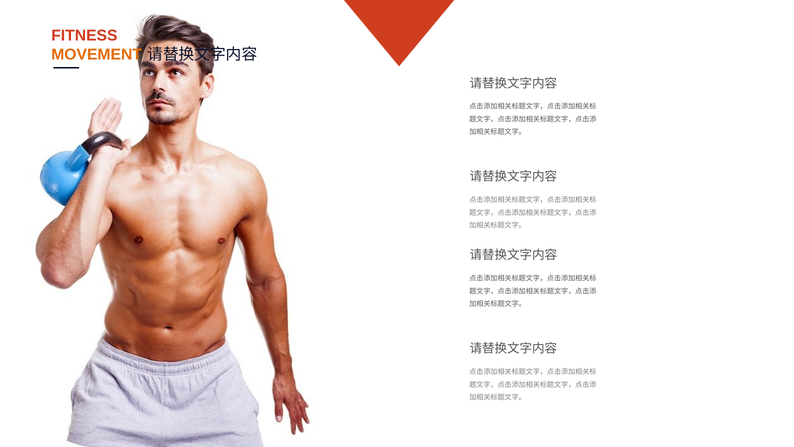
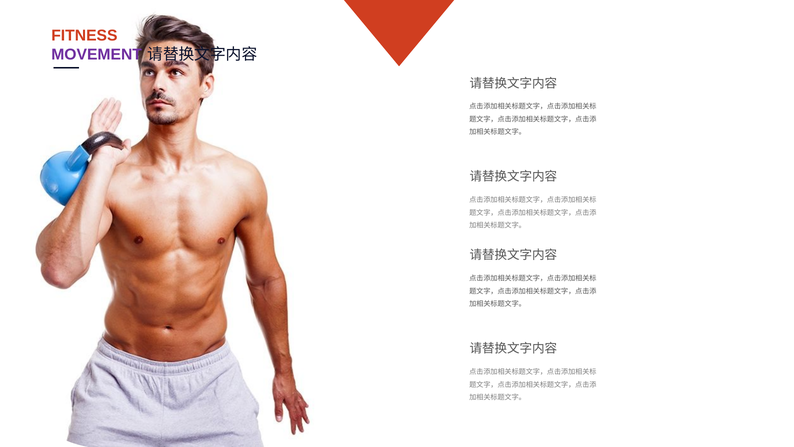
MOVEMENT colour: orange -> purple
